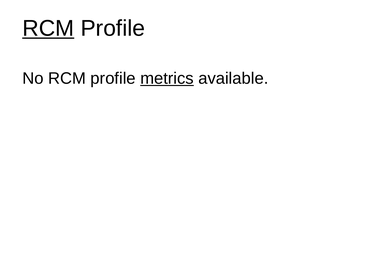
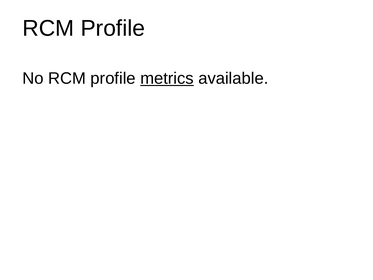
RCM at (48, 28) underline: present -> none
